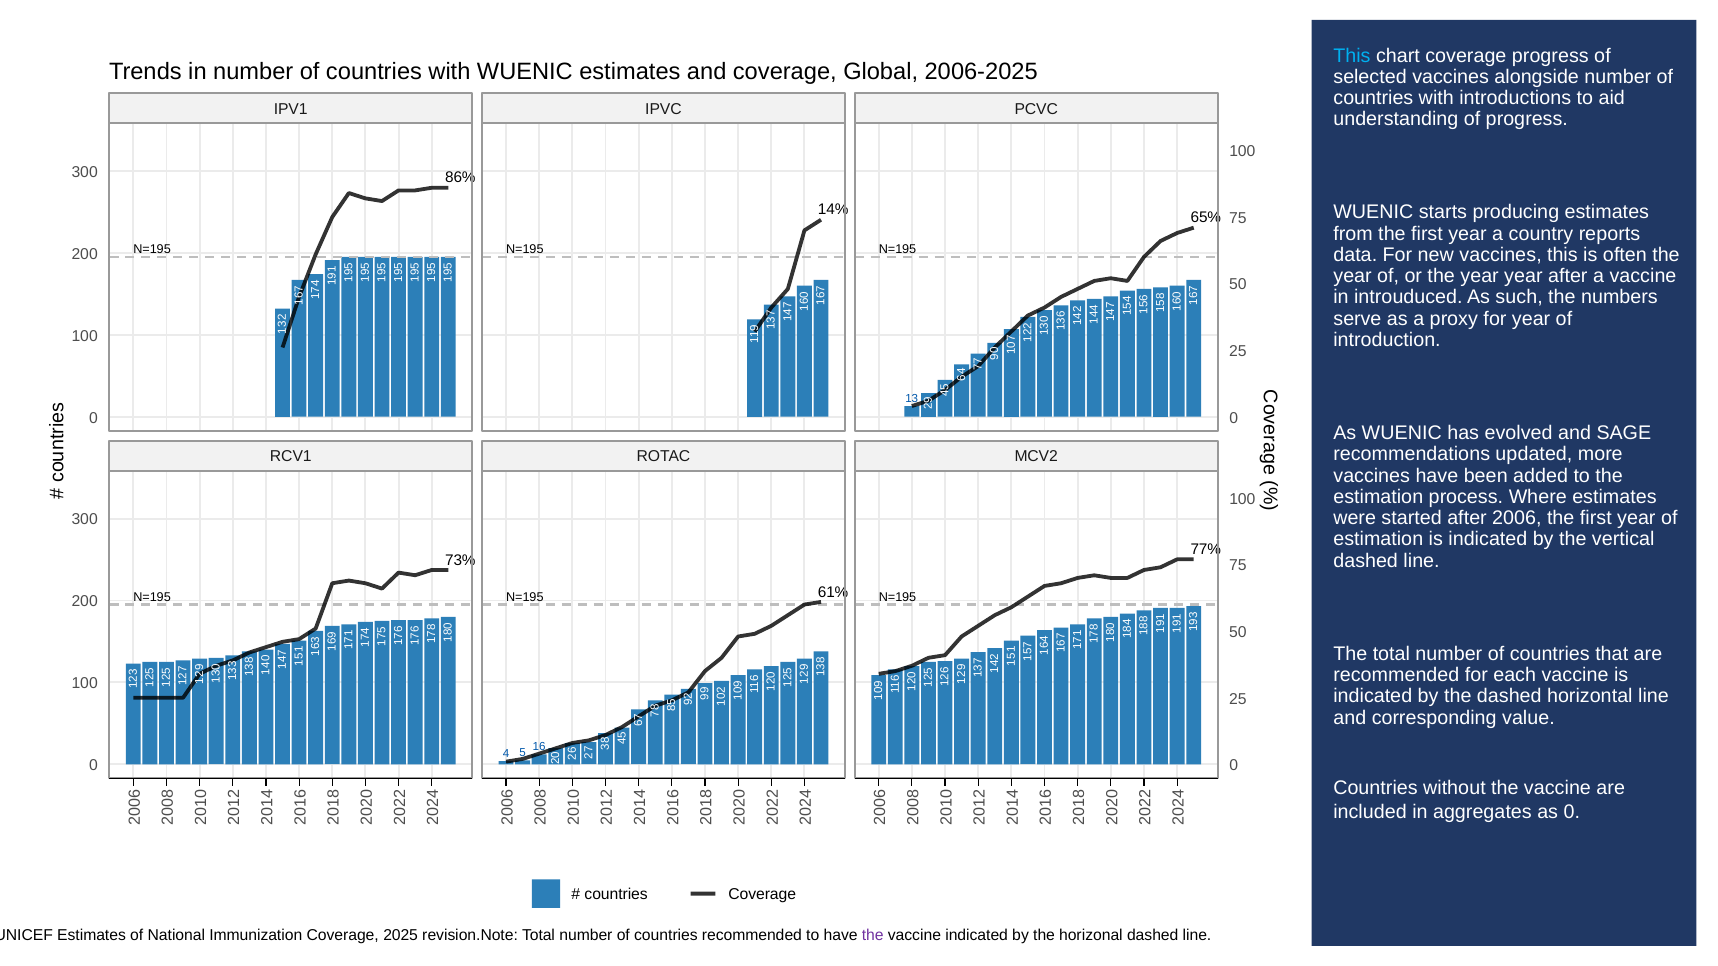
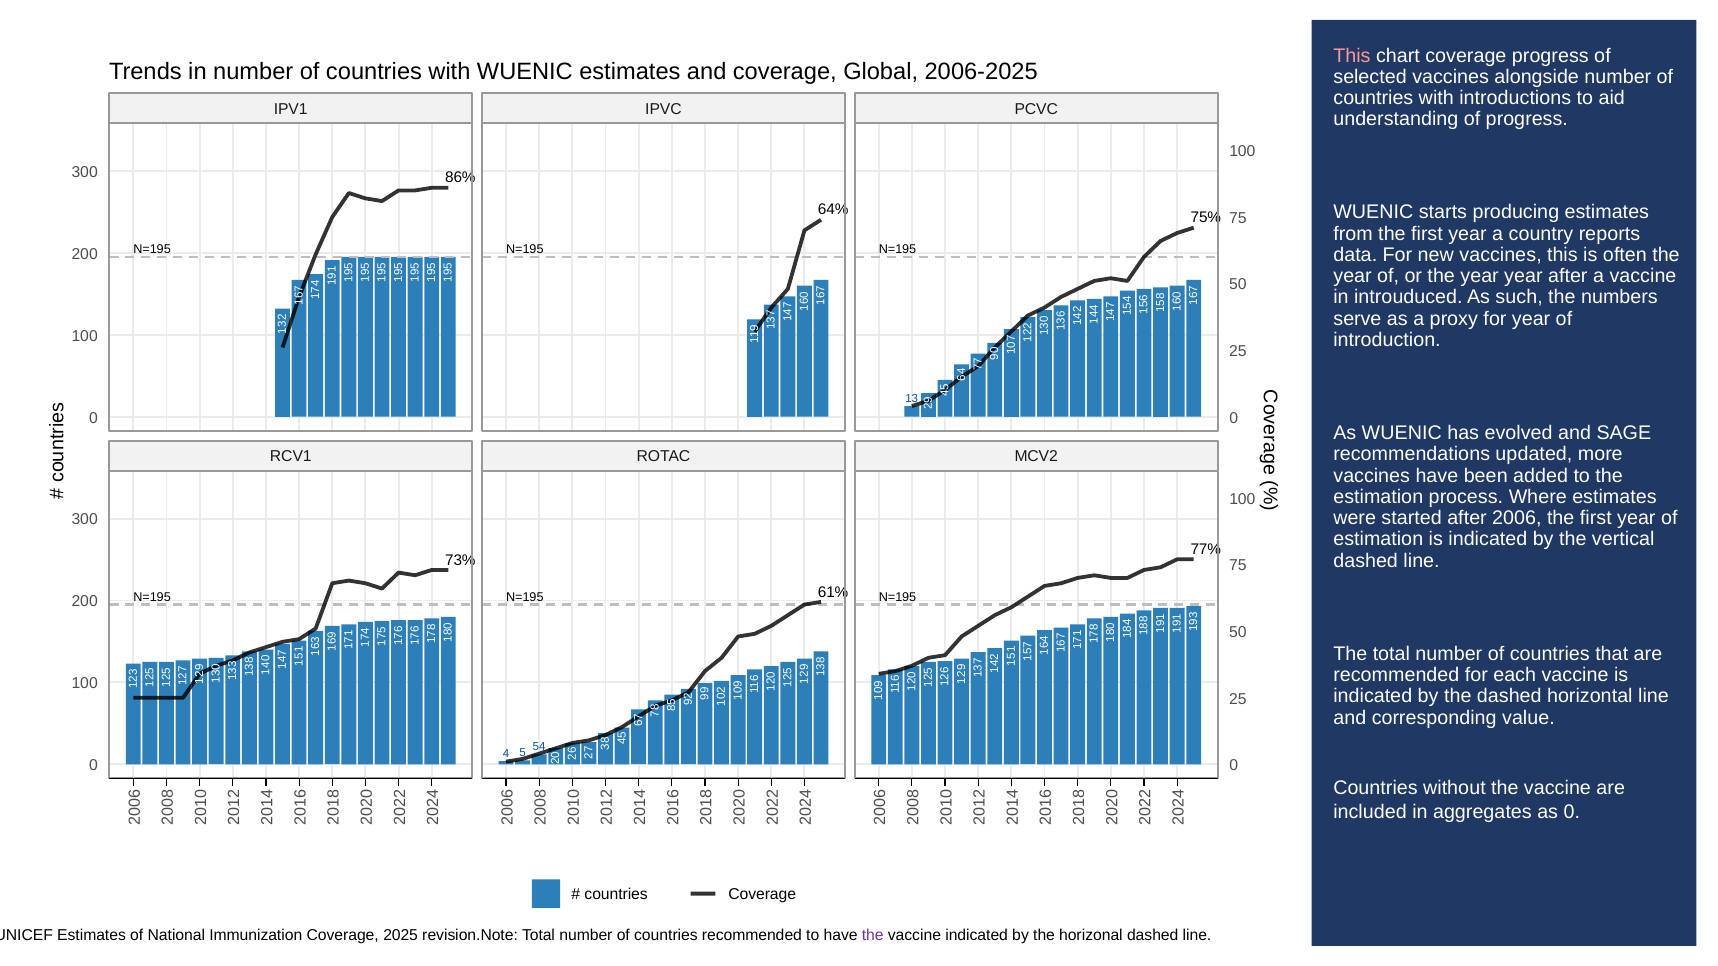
This at (1352, 56) colour: light blue -> pink
14%: 14% -> 64%
65%: 65% -> 75%
16: 16 -> 54
